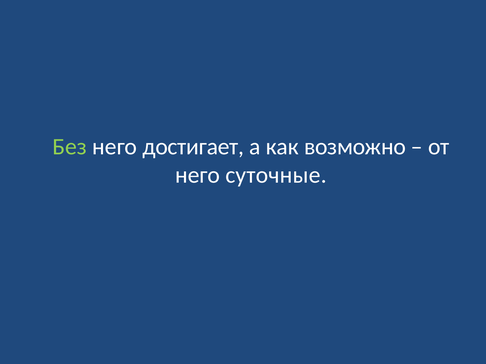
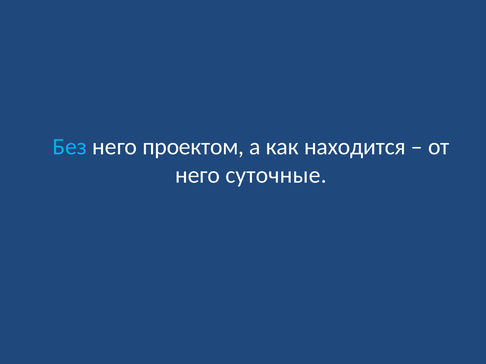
Без colour: light green -> light blue
достигает: достигает -> проектом
возможно: возможно -> находится
